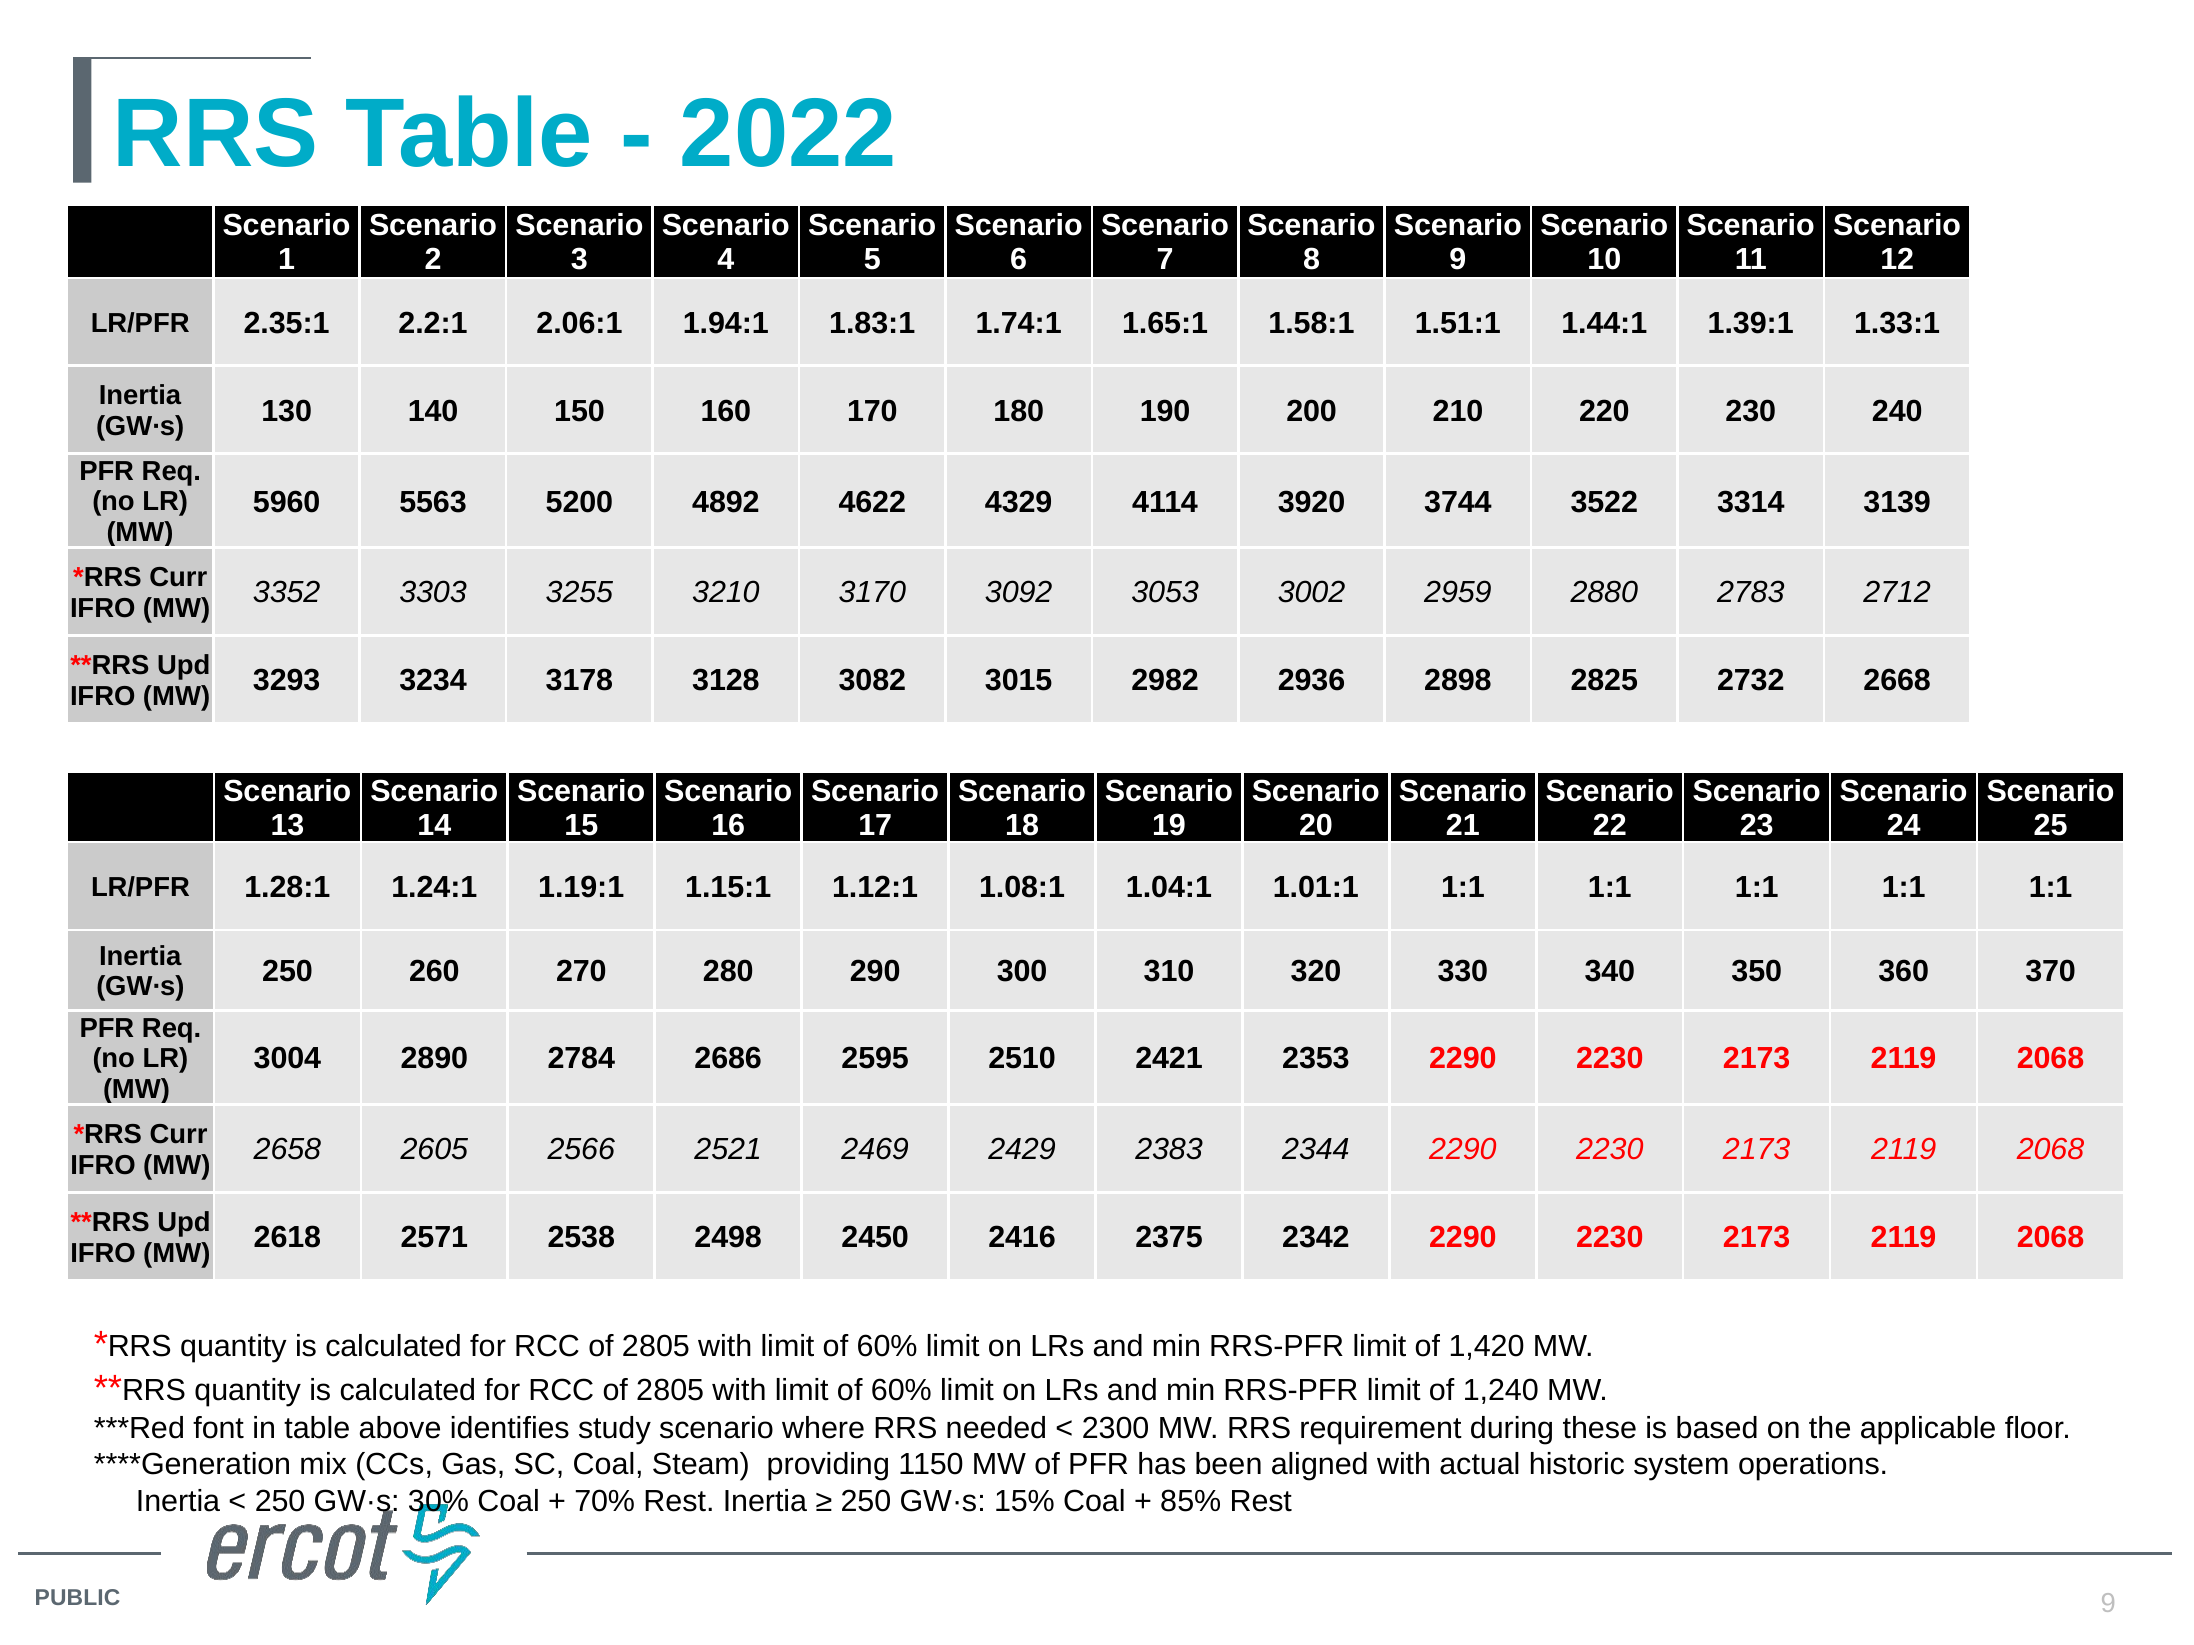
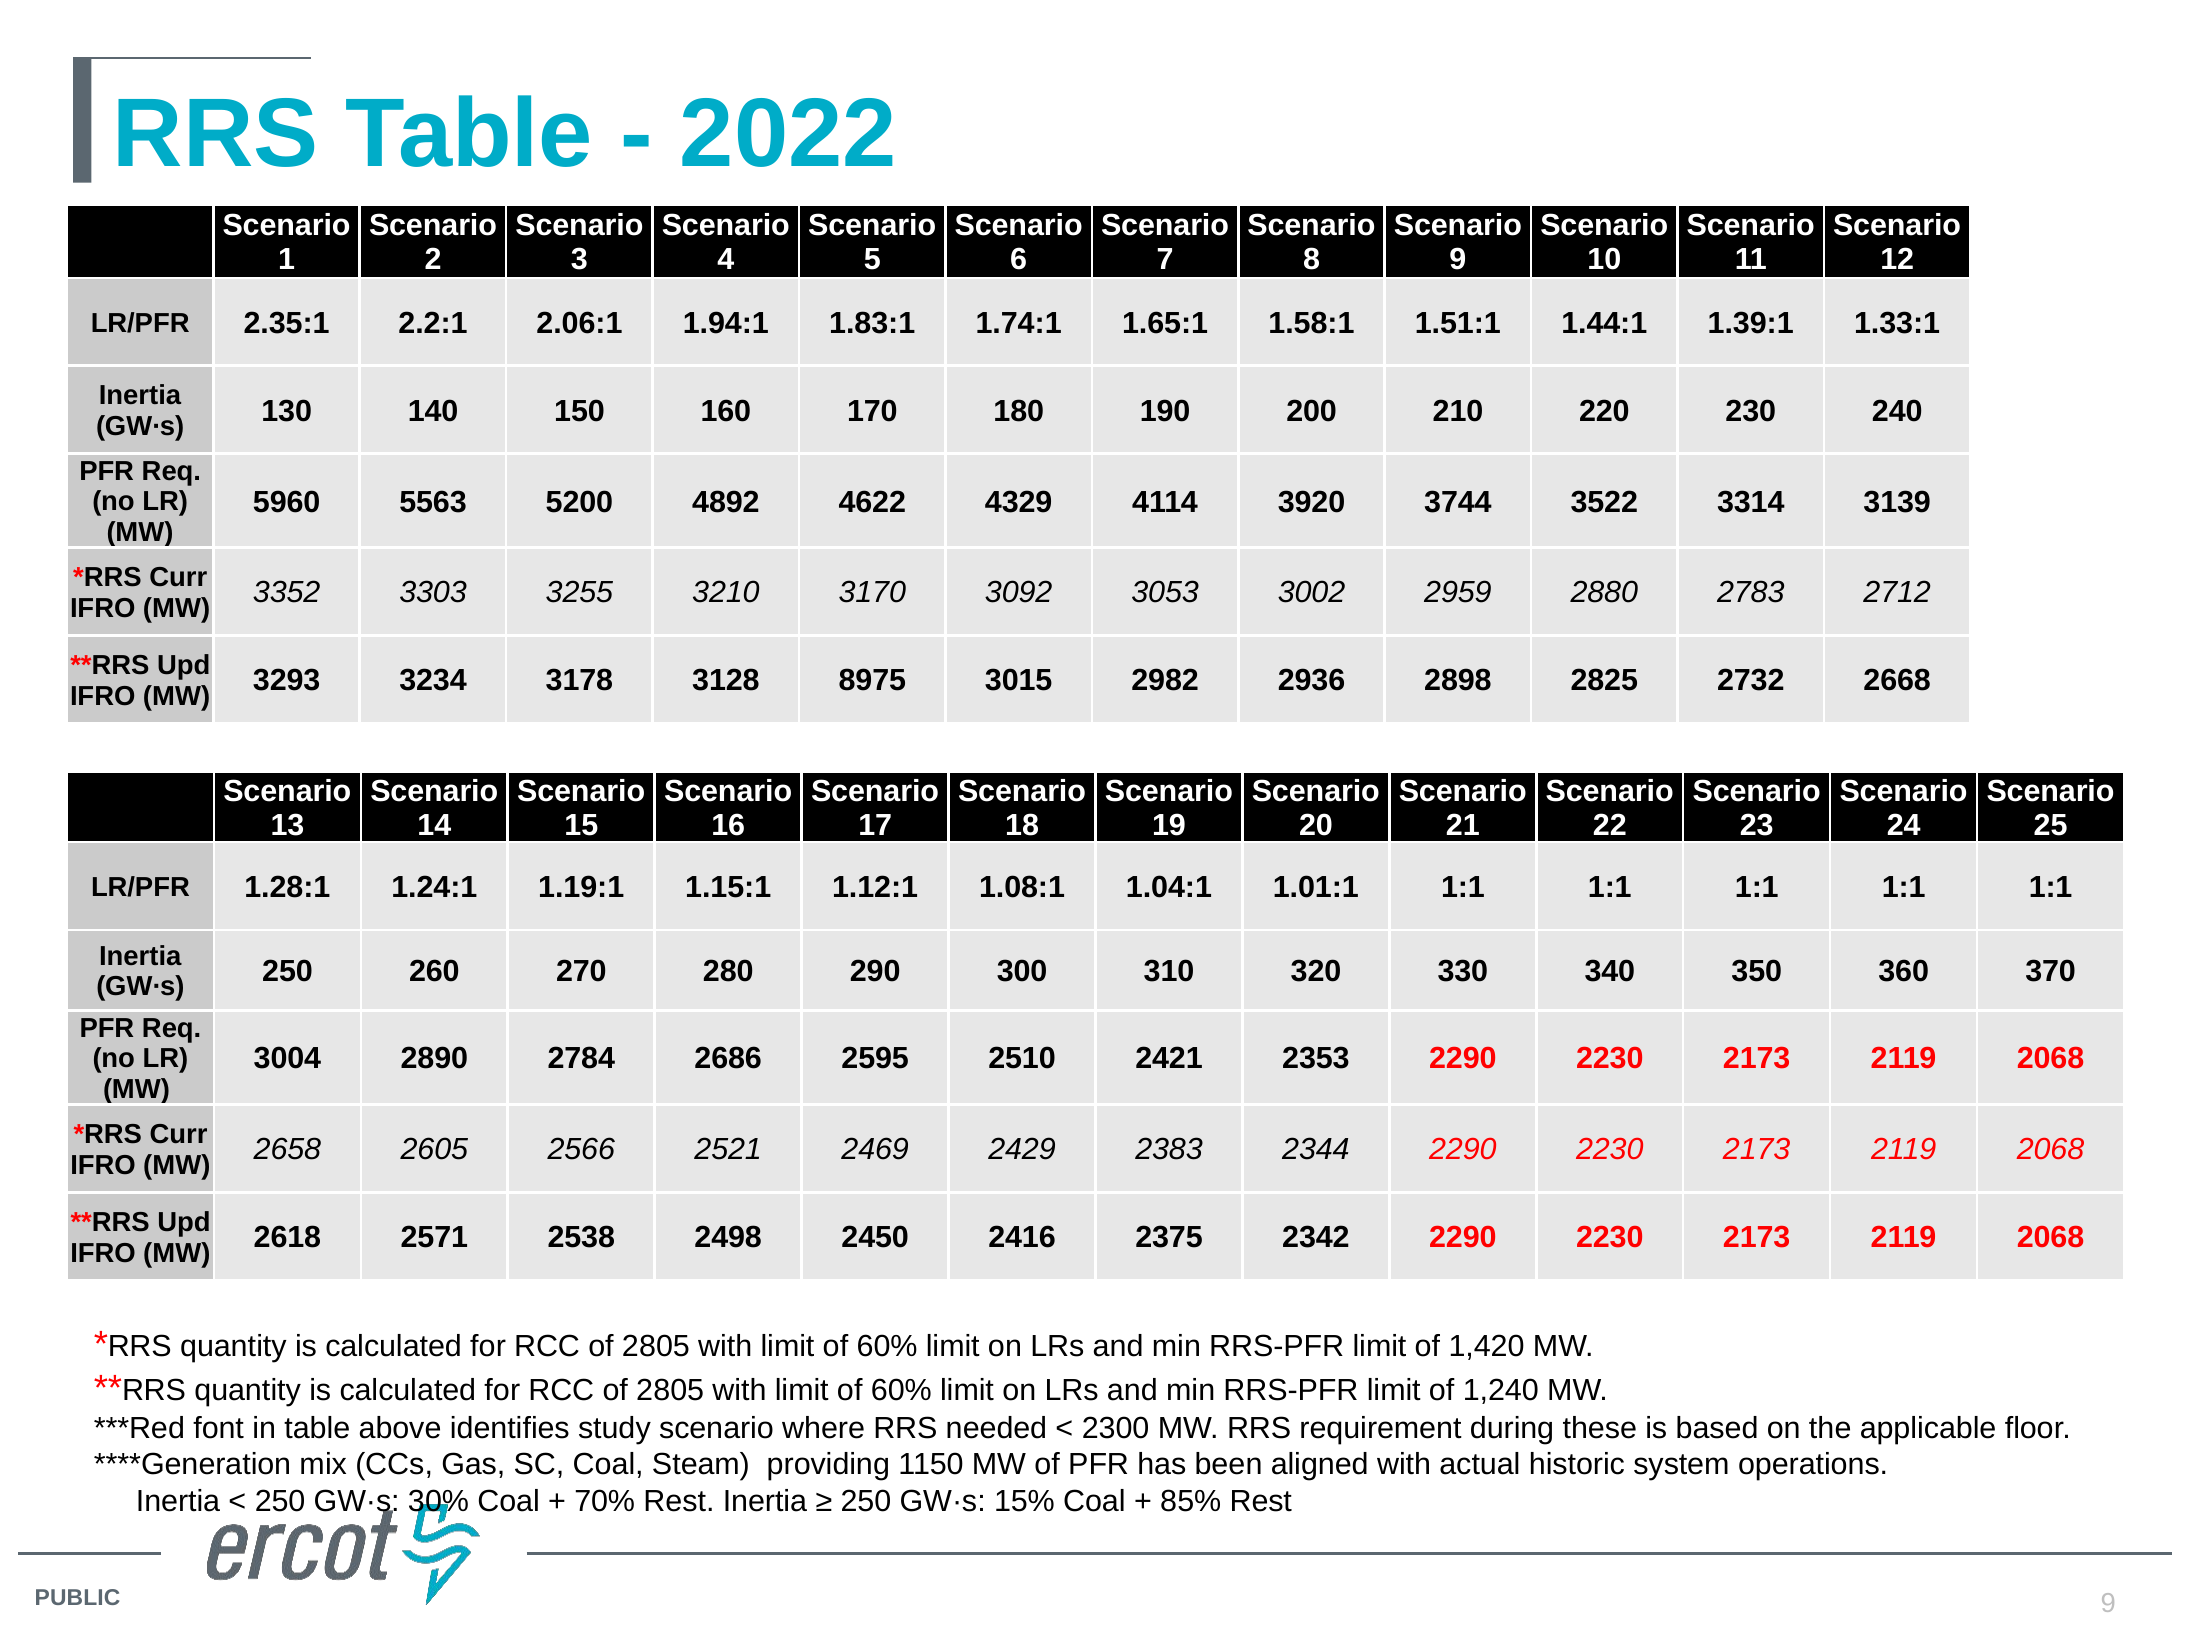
3082: 3082 -> 8975
